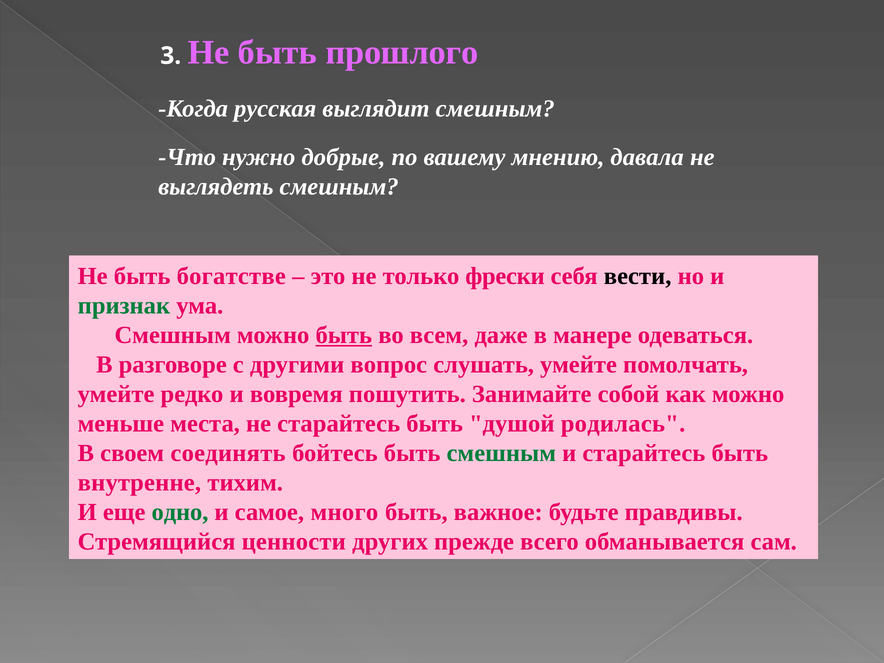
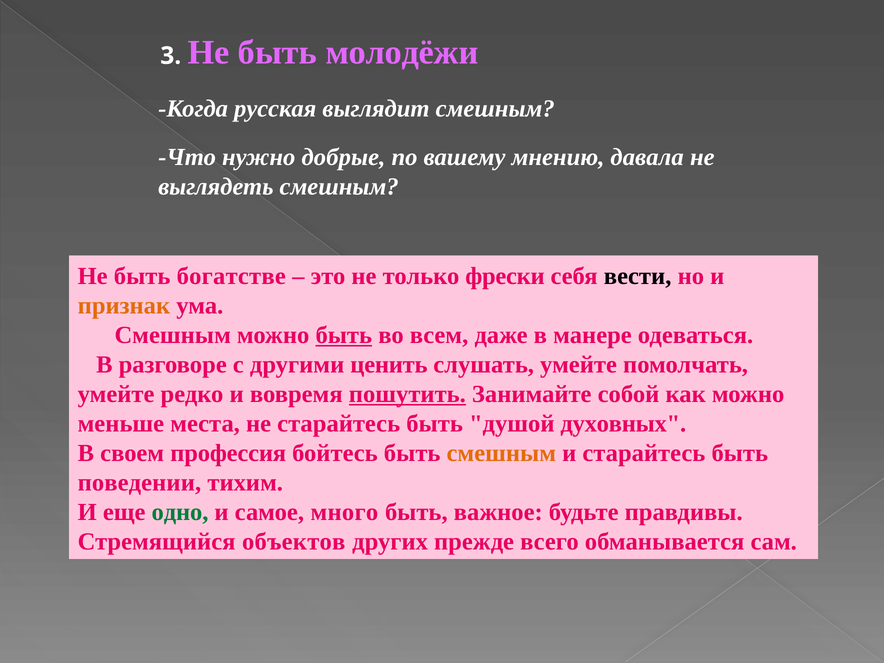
прошлого: прошлого -> молодёжи
признак colour: green -> orange
вопрос: вопрос -> ценить
пошутить underline: none -> present
родилась: родилась -> духовных
соединять: соединять -> профессия
смешным at (501, 453) colour: green -> orange
внутренне: внутренне -> поведении
ценности: ценности -> объектов
